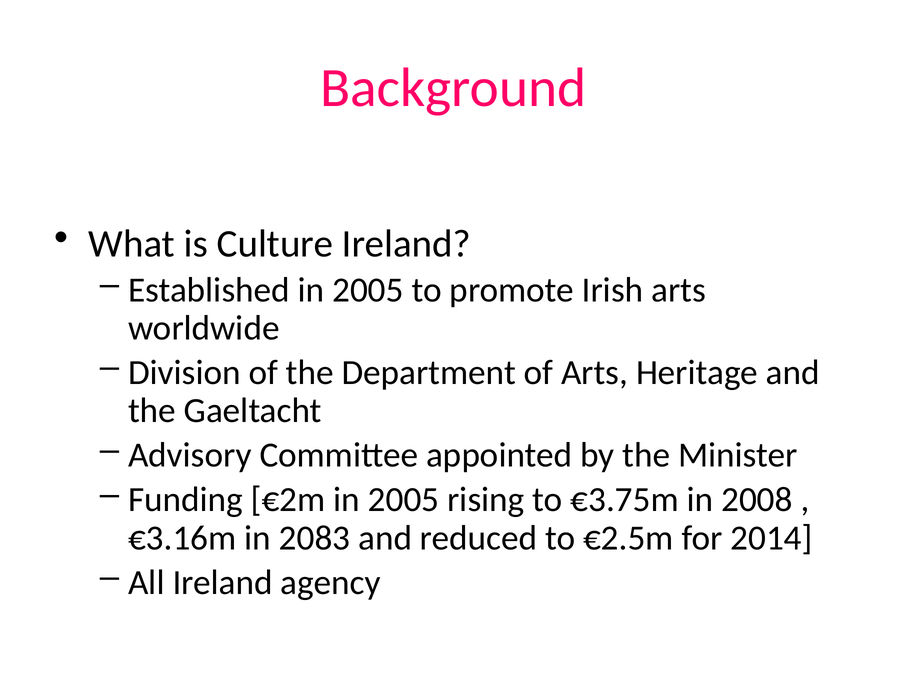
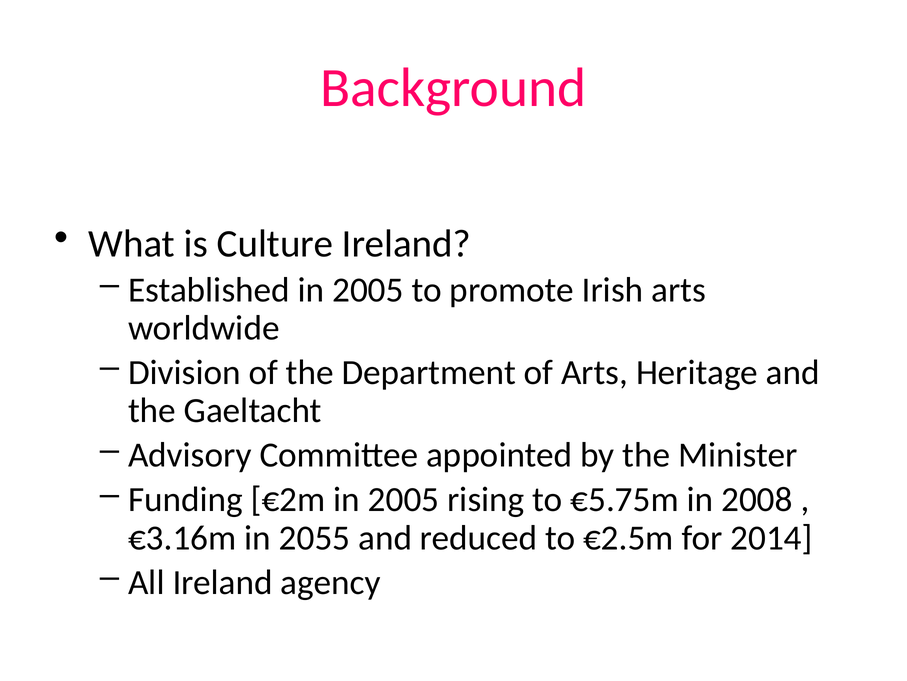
€3.75m: €3.75m -> €5.75m
2083: 2083 -> 2055
